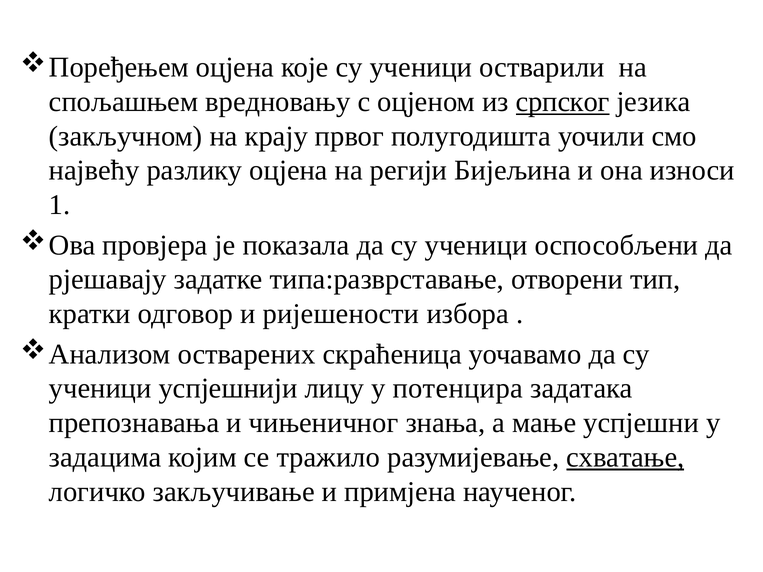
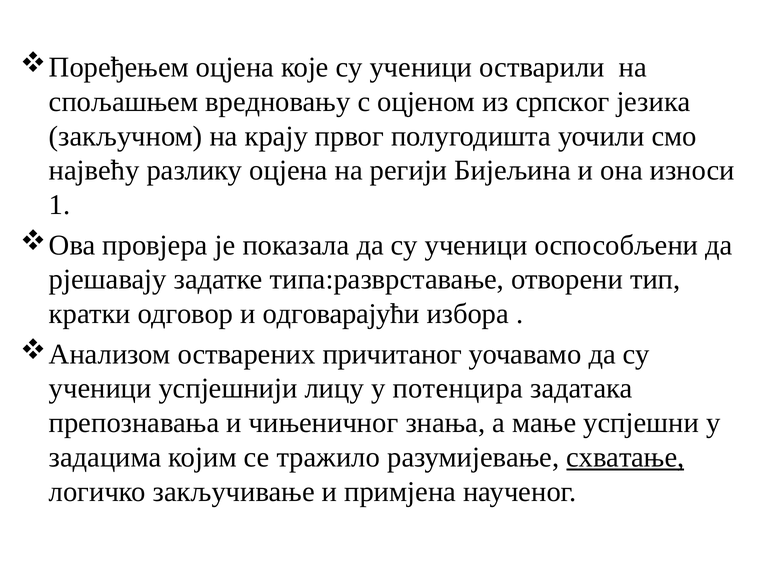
српског underline: present -> none
ријешености: ријешености -> одговарајући
скраћеница: скраћеница -> причитаног
